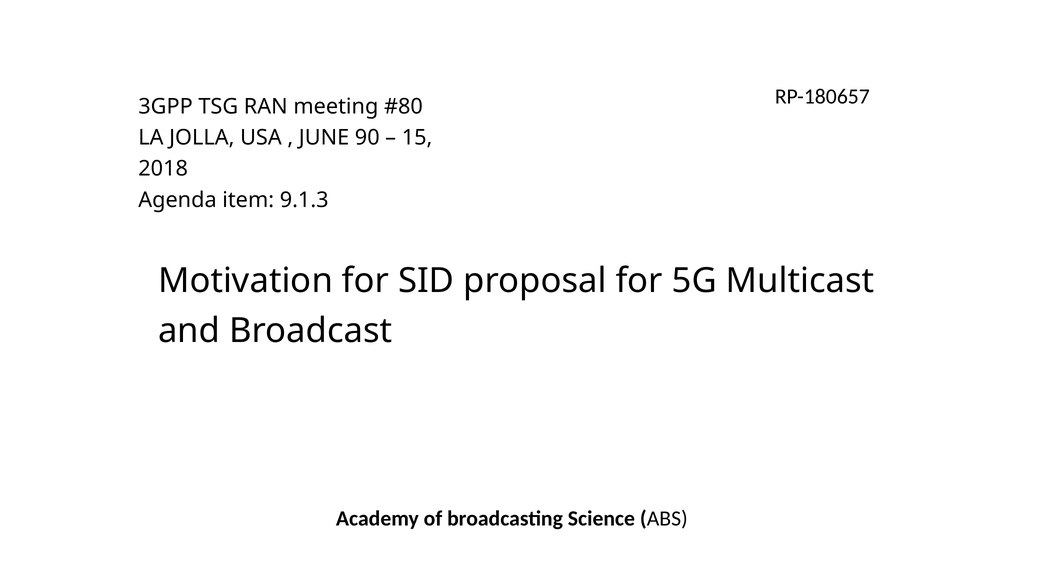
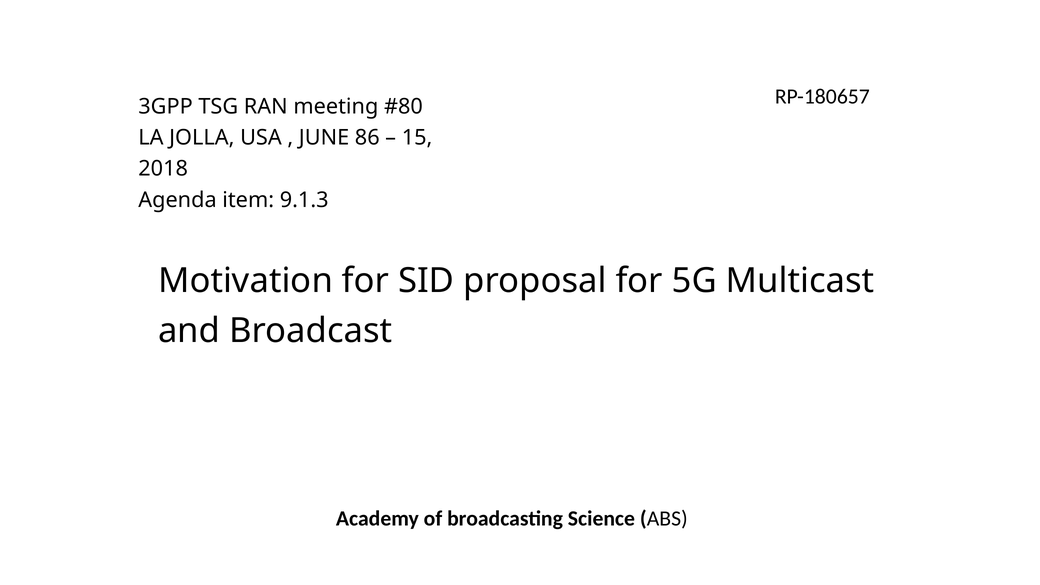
90: 90 -> 86
